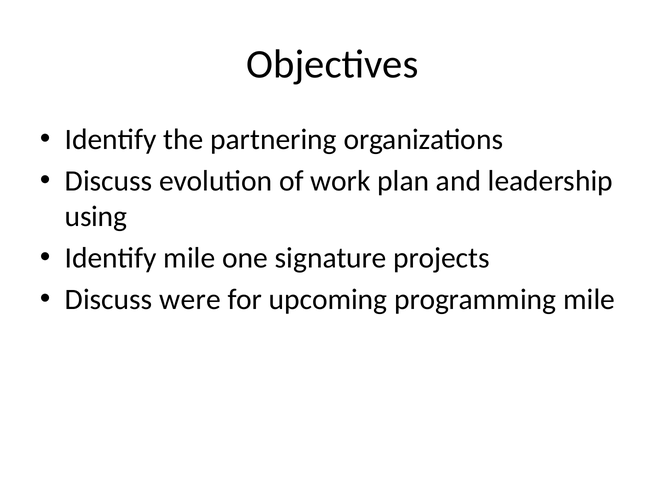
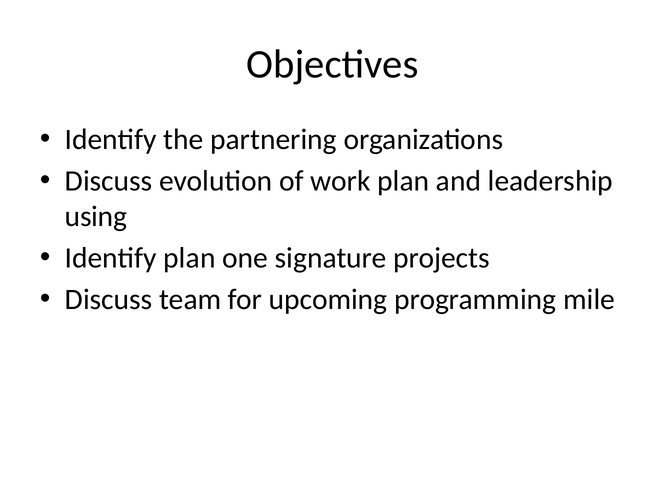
Identify mile: mile -> plan
were: were -> team
